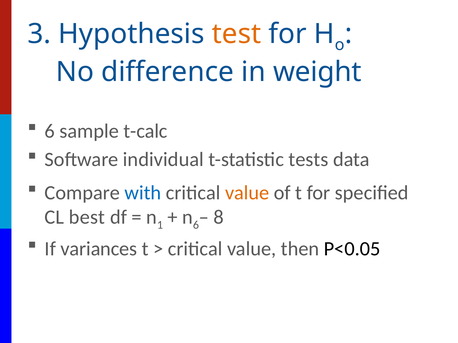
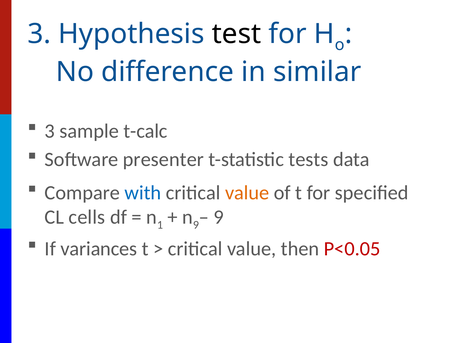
test colour: orange -> black
weight: weight -> similar
6 at (50, 131): 6 -> 3
individual: individual -> presenter
best: best -> cells
6 at (196, 225): 6 -> 9
8 at (218, 217): 8 -> 9
P<0.05 colour: black -> red
